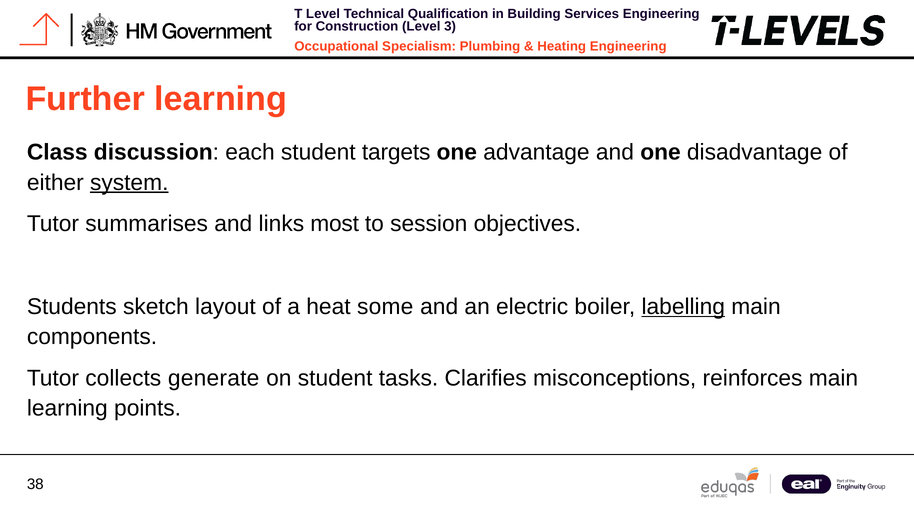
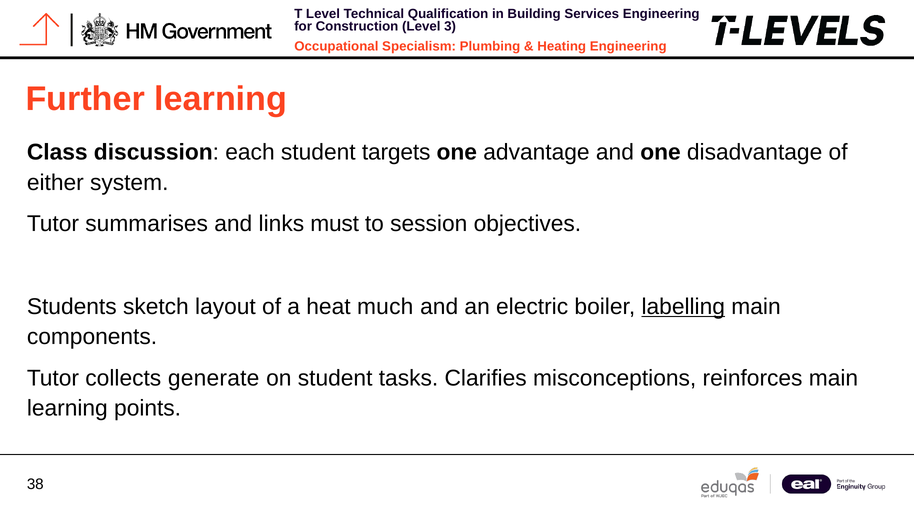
system underline: present -> none
most: most -> must
some: some -> much
